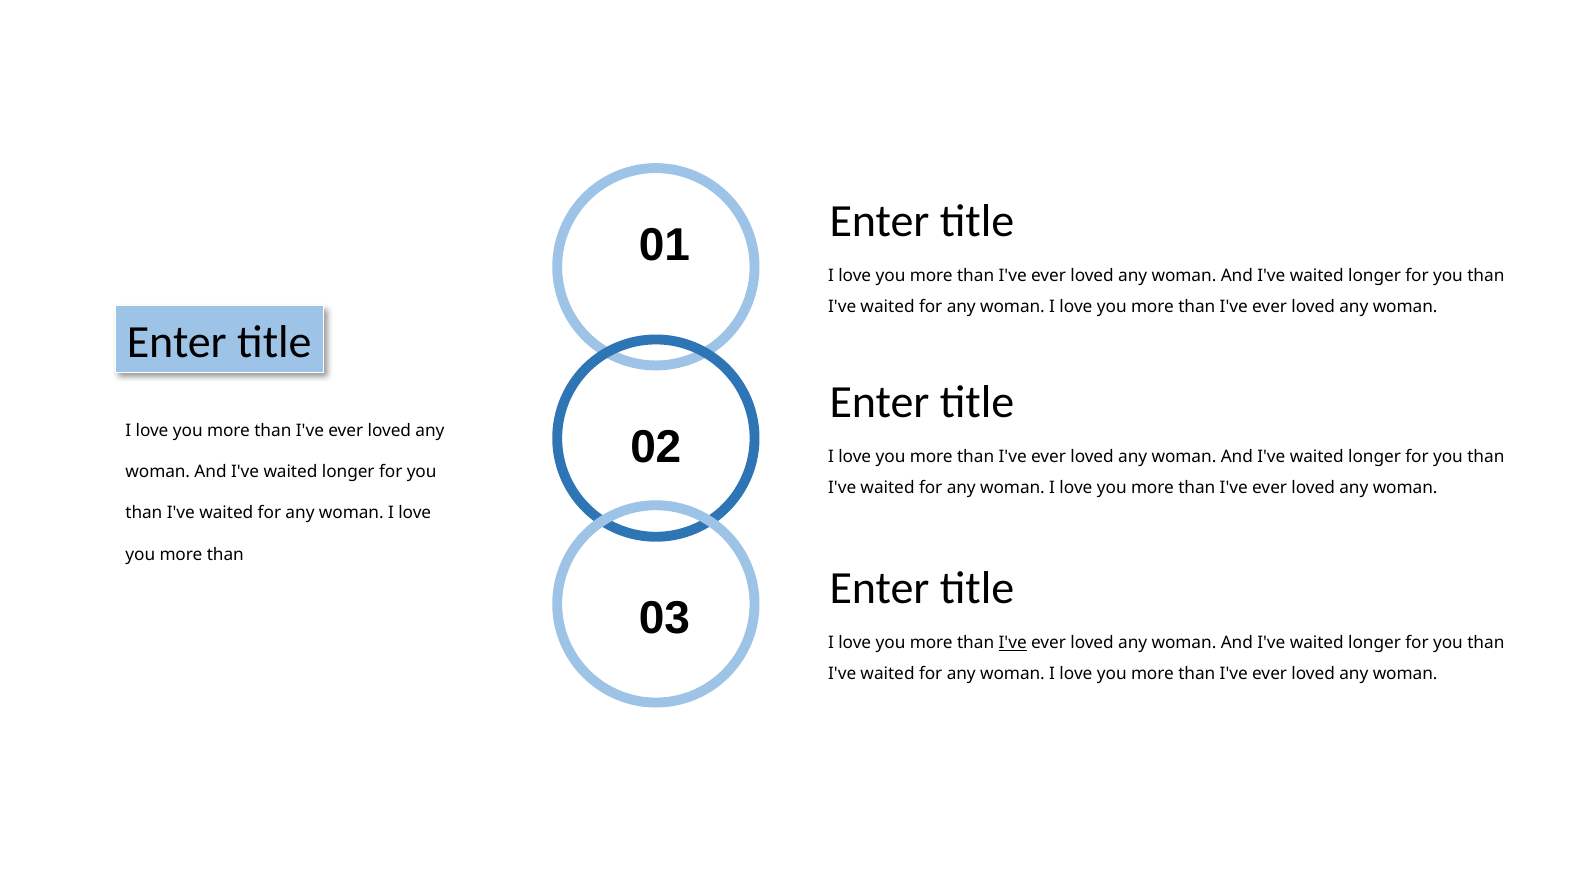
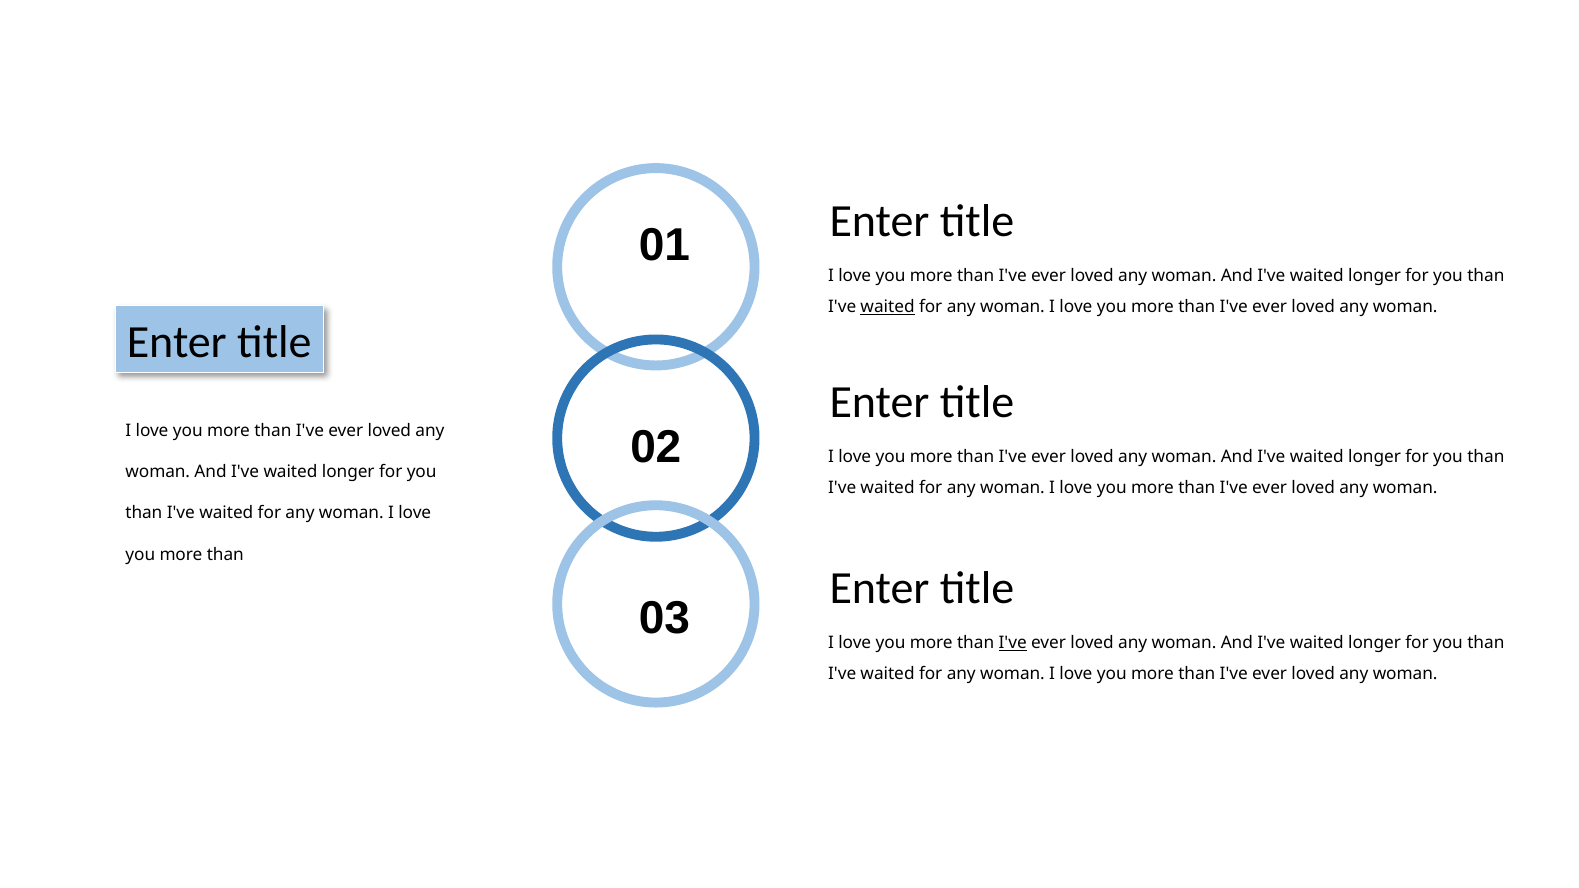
waited at (888, 307) underline: none -> present
